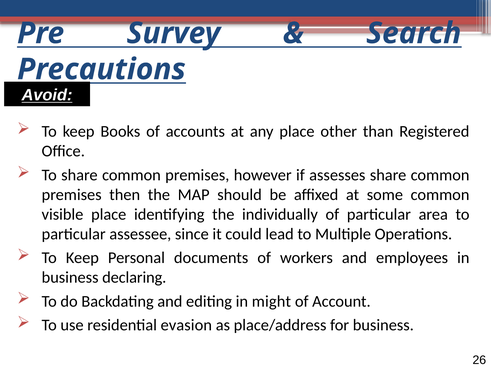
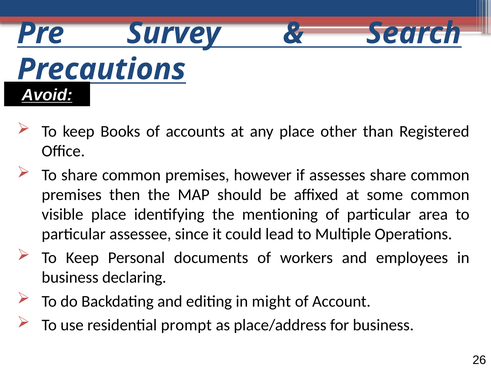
individually: individually -> mentioning
evasion: evasion -> prompt
